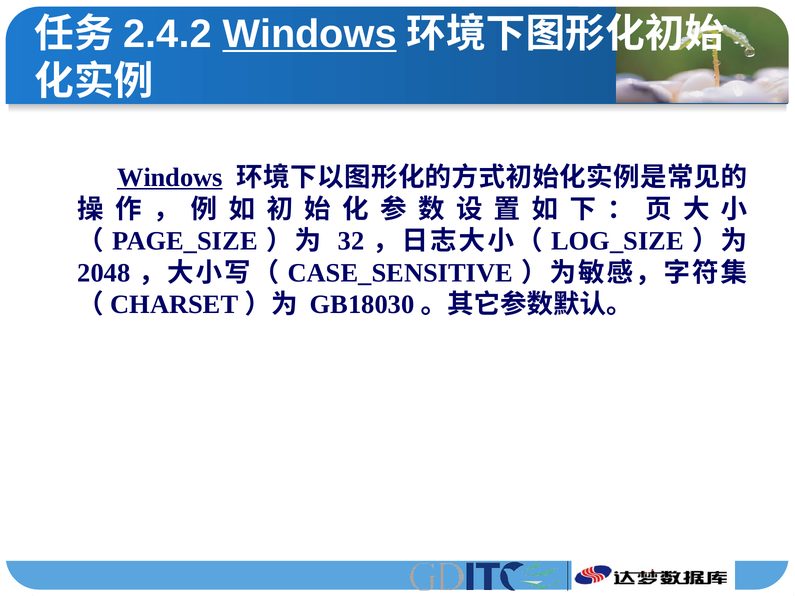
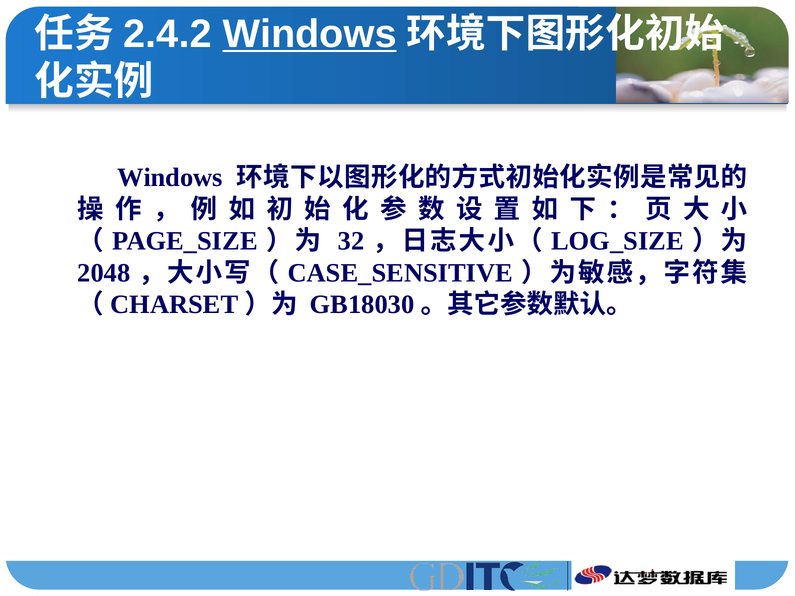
Windows at (170, 178) underline: present -> none
